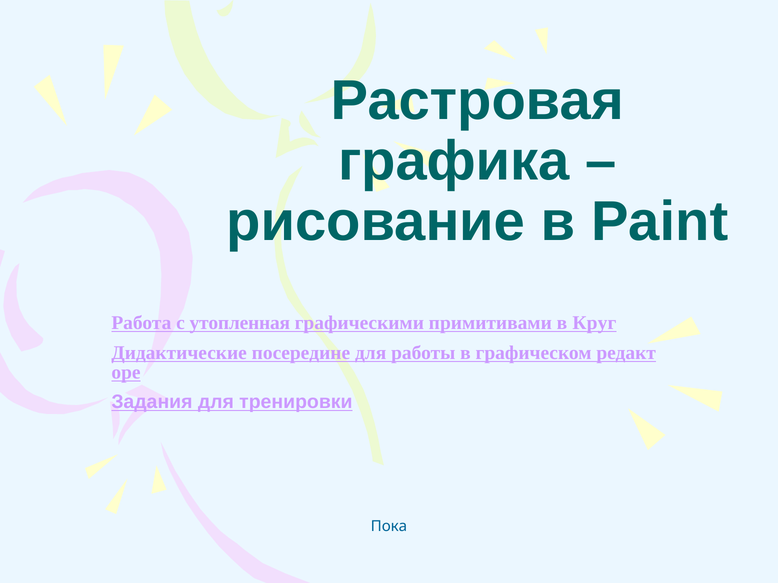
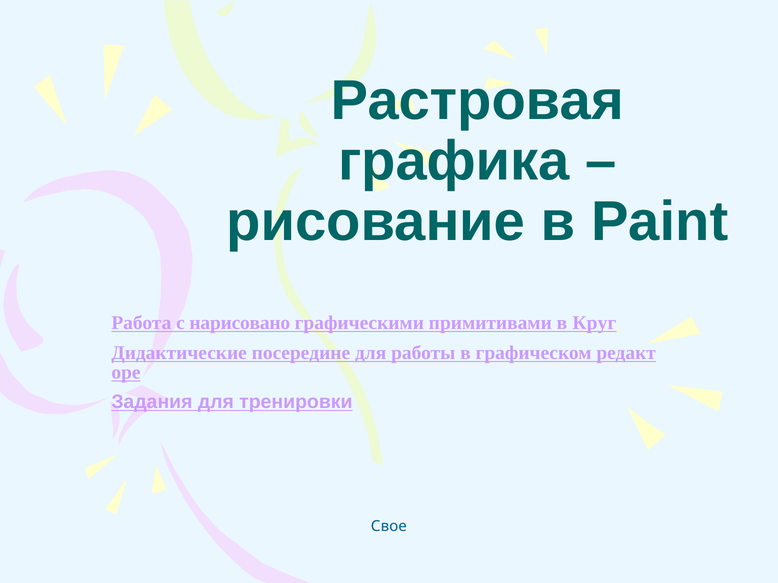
утопленная: утопленная -> нарисовано
Пока: Пока -> Свое
